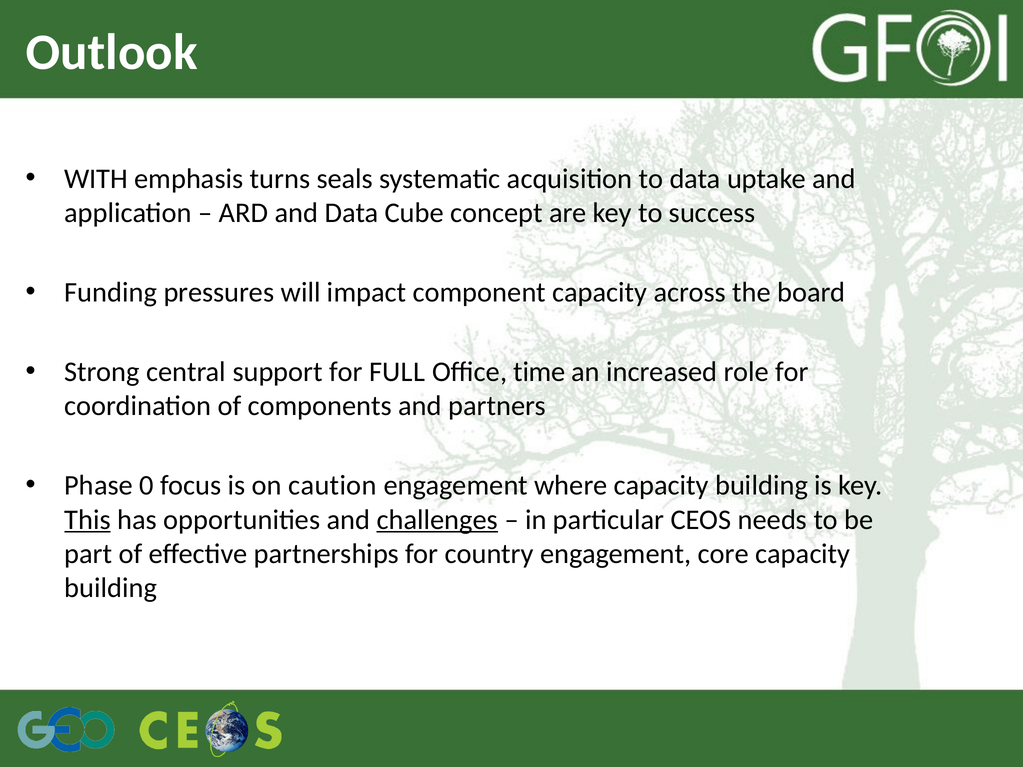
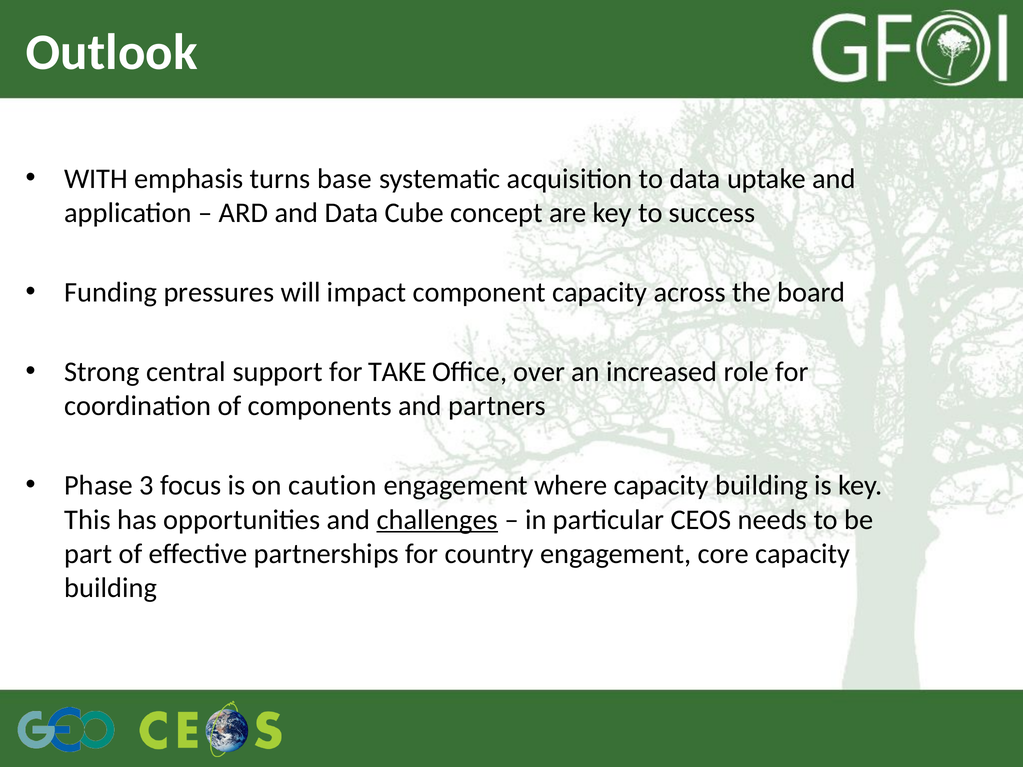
seals: seals -> base
FULL: FULL -> TAKE
time: time -> over
0: 0 -> 3
This underline: present -> none
